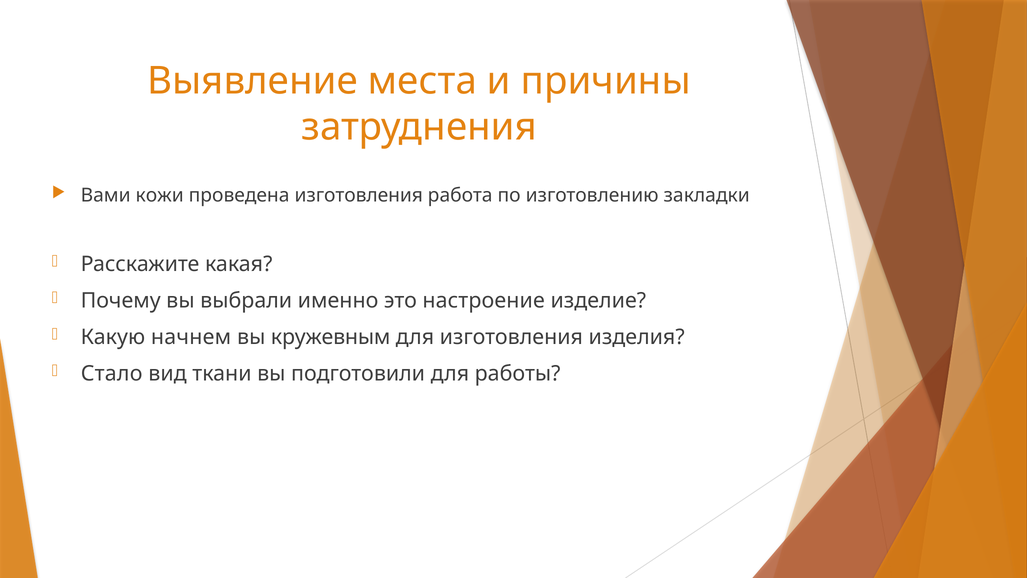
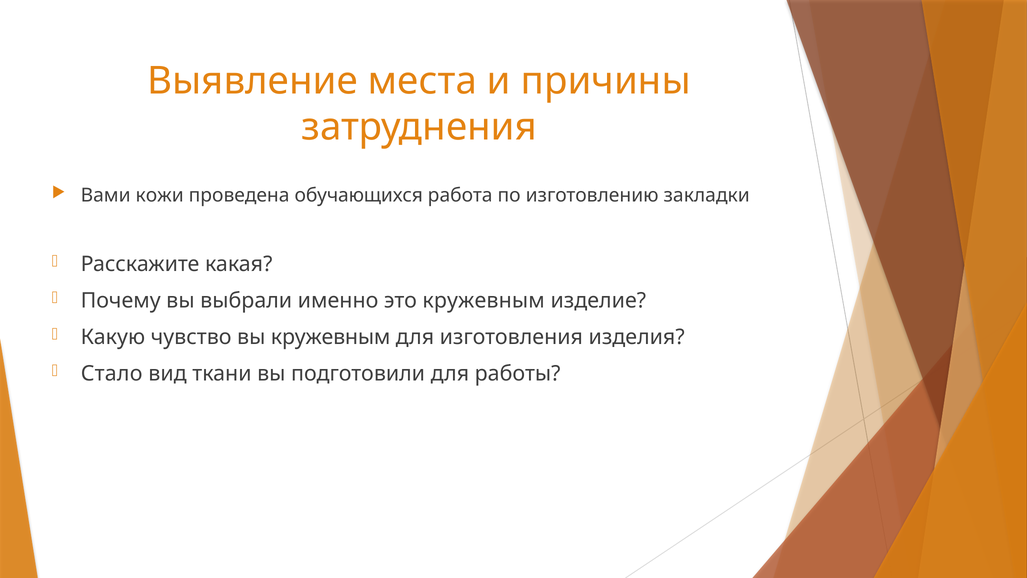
проведена изготовления: изготовления -> обучающихся
это настроение: настроение -> кружевным
начнем: начнем -> чувство
